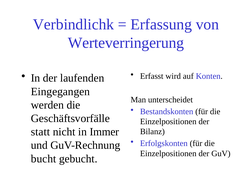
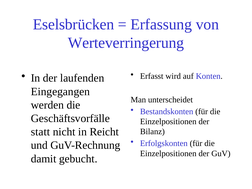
Verbindlichk: Verbindlichk -> Eselsbrücken
Immer: Immer -> Reicht
bucht: bucht -> damit
